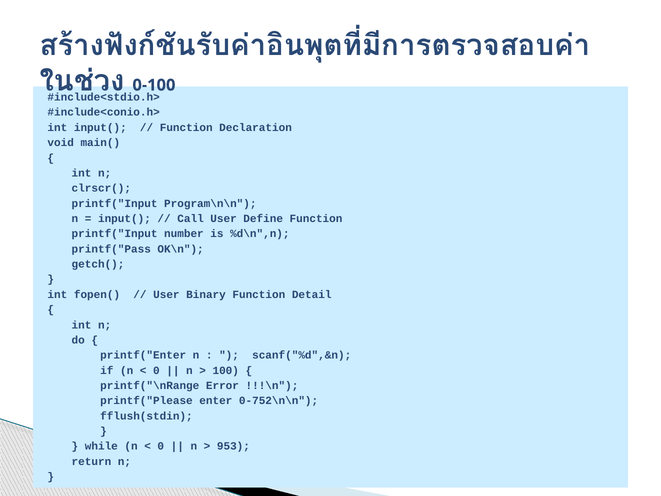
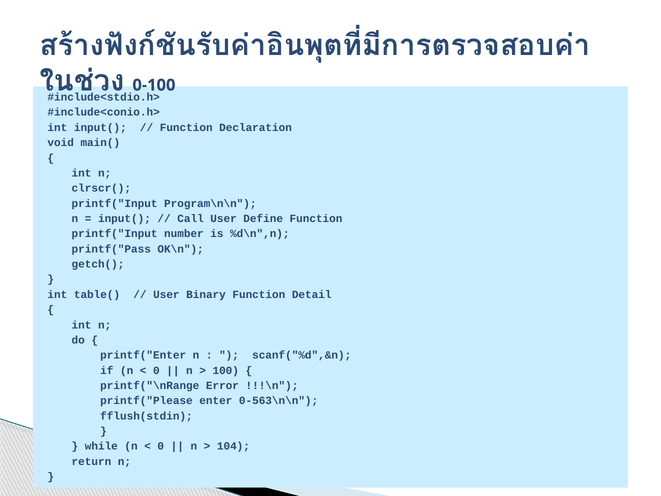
fopen(: fopen( -> table(
0-752\n\n: 0-752\n\n -> 0-563\n\n
953: 953 -> 104
